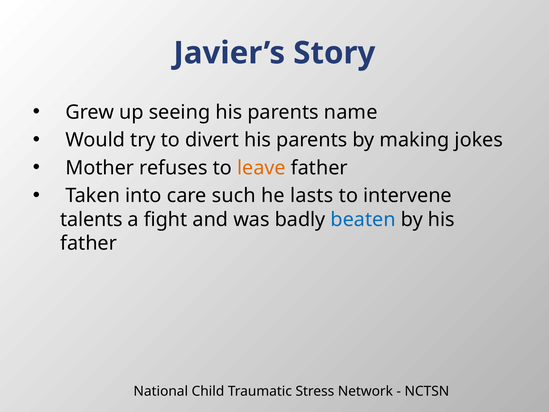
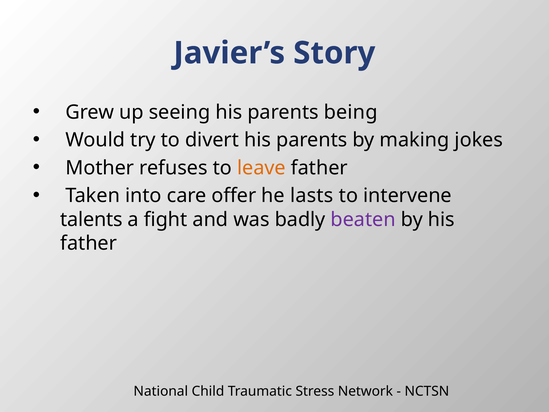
name: name -> being
such: such -> offer
beaten colour: blue -> purple
